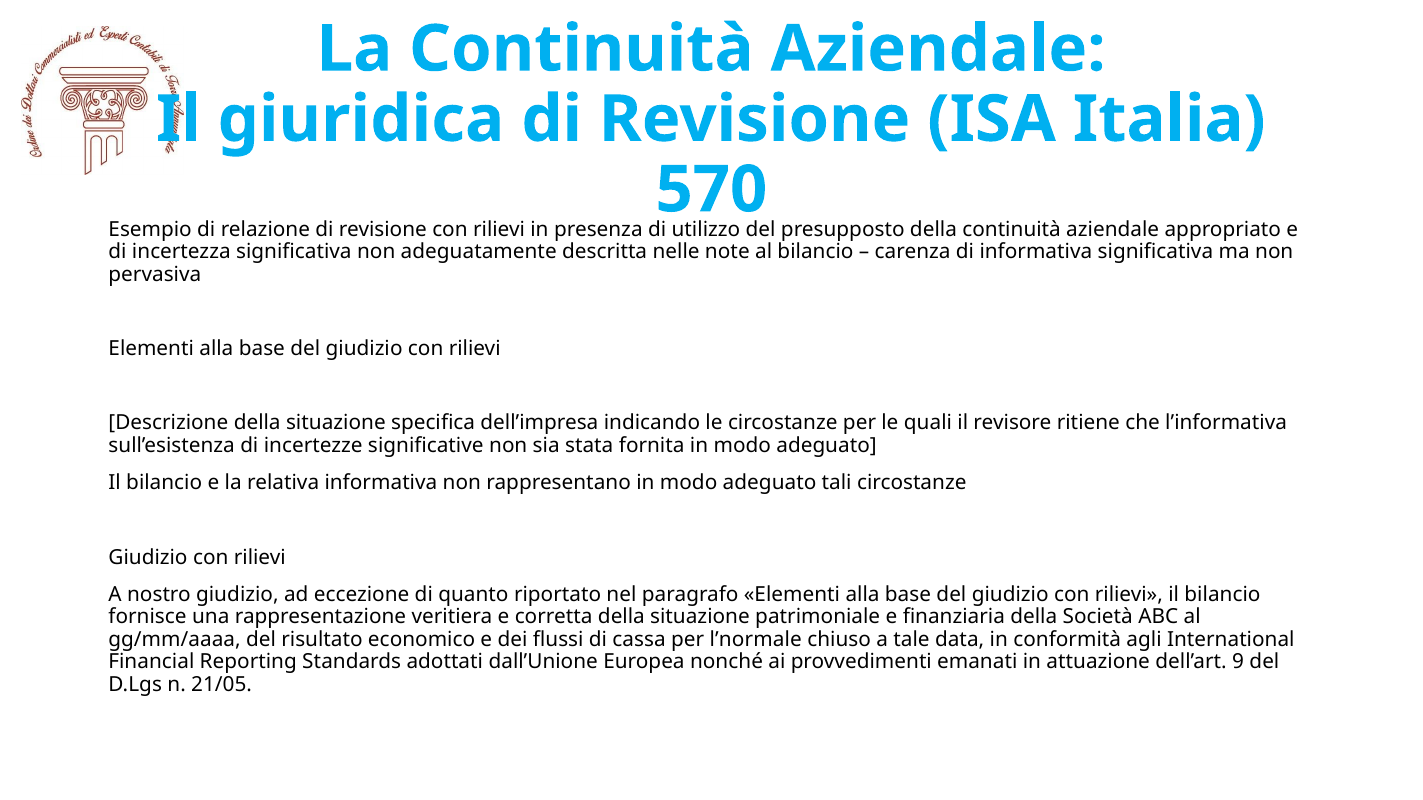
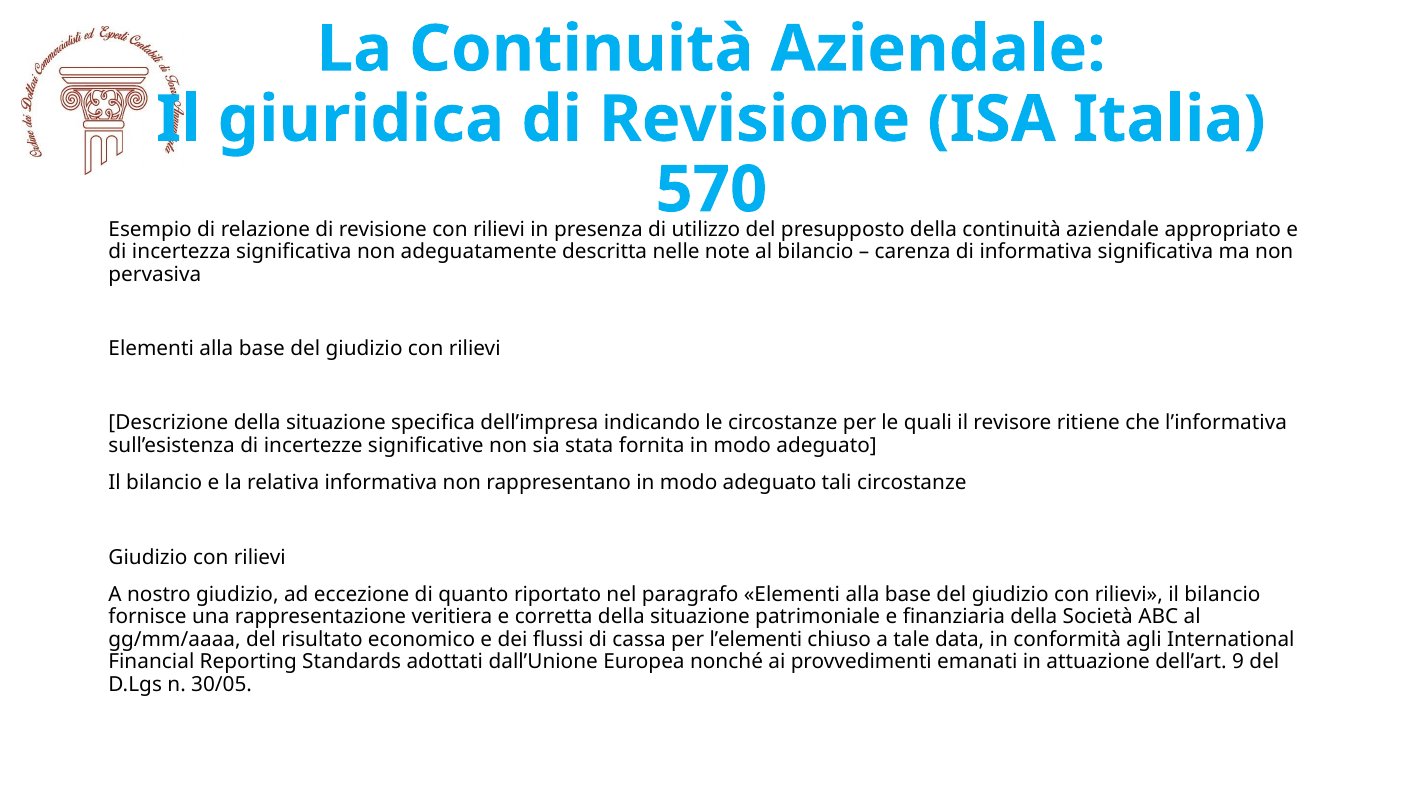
l’normale: l’normale -> l’elementi
21/05: 21/05 -> 30/05
